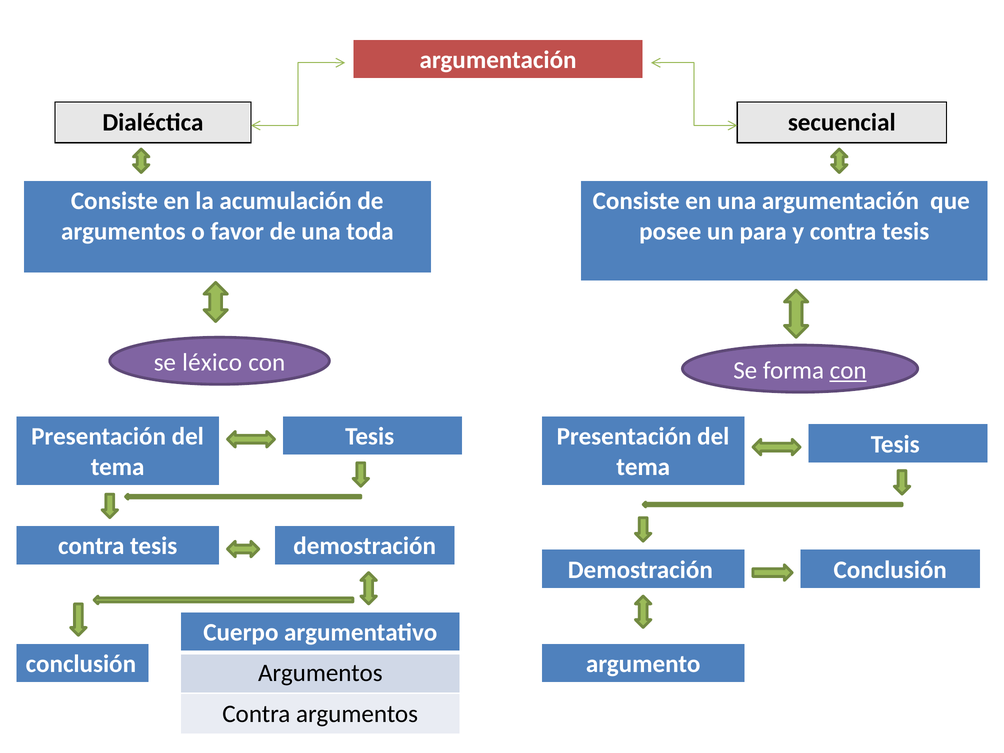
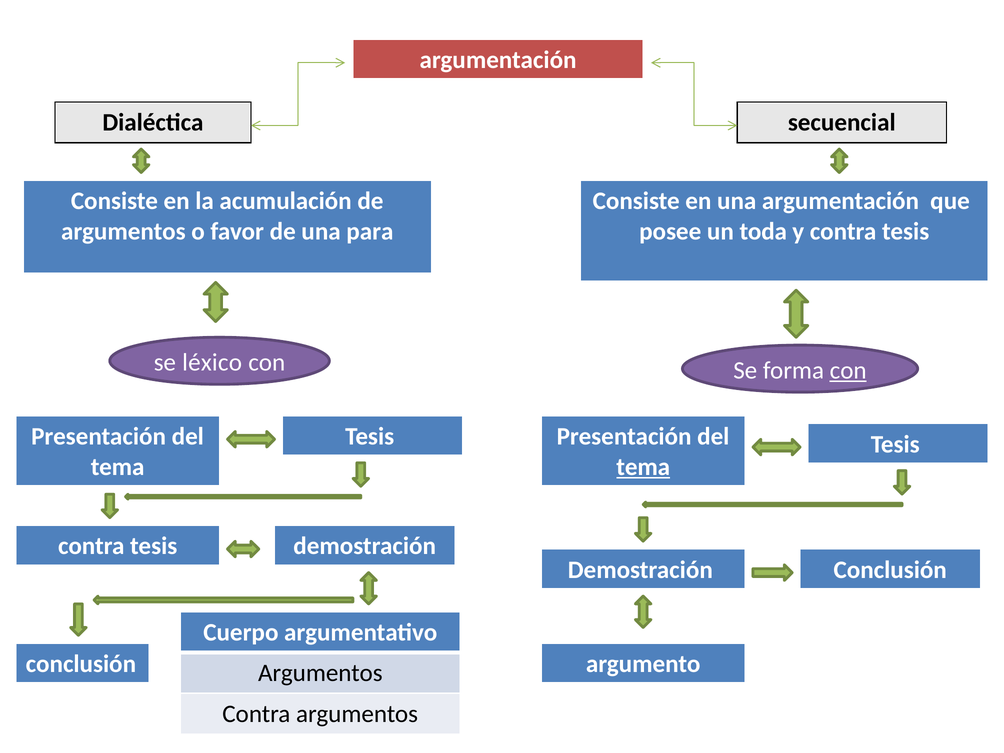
toda: toda -> para
para: para -> toda
tema at (643, 467) underline: none -> present
